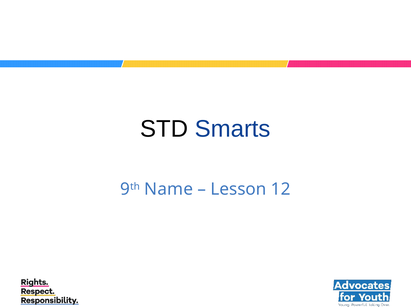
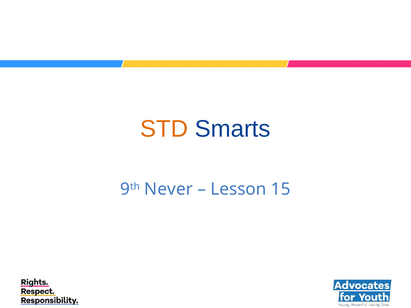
STD colour: black -> orange
Name: Name -> Never
12: 12 -> 15
